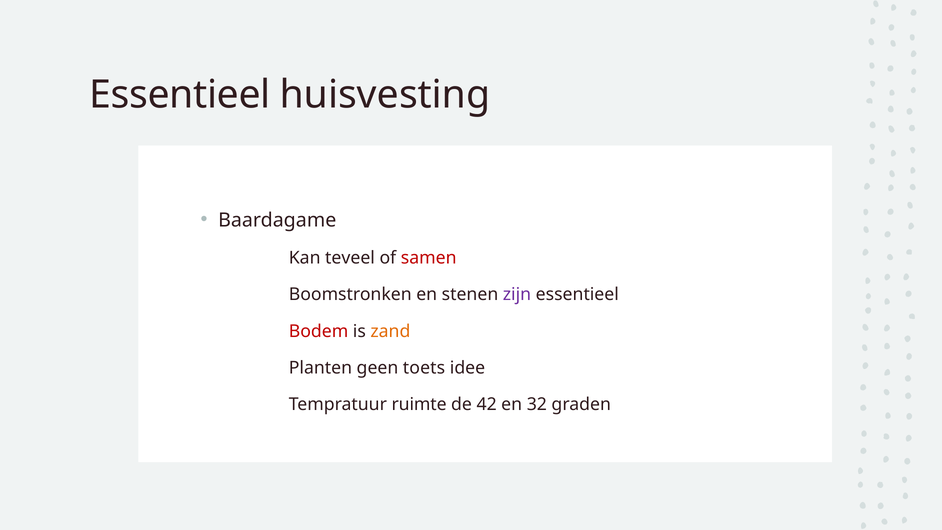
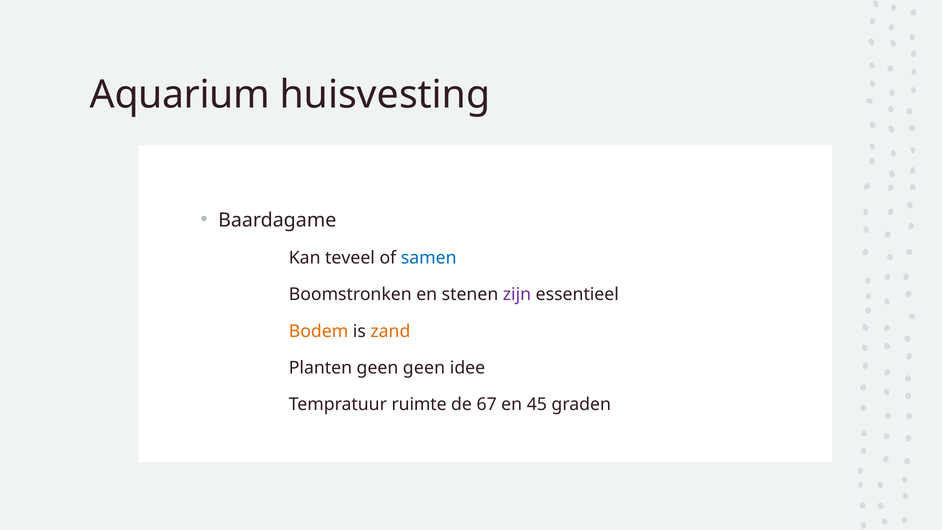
Essentieel at (180, 95): Essentieel -> Aquarium
samen colour: red -> blue
Bodem colour: red -> orange
geen toets: toets -> geen
42: 42 -> 67
32: 32 -> 45
